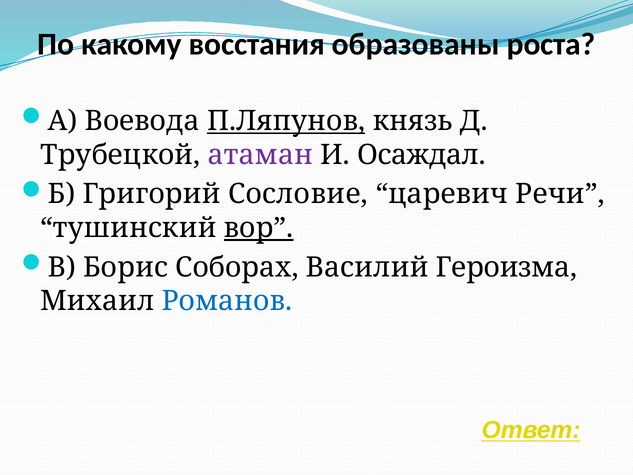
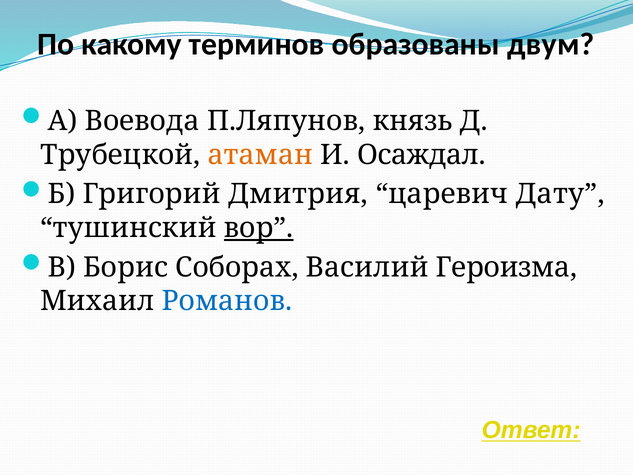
восстания: восстания -> терминов
роста: роста -> двум
П.Ляпунов underline: present -> none
атаман colour: purple -> orange
Сословие: Сословие -> Дмитрия
Речи: Речи -> Дату
